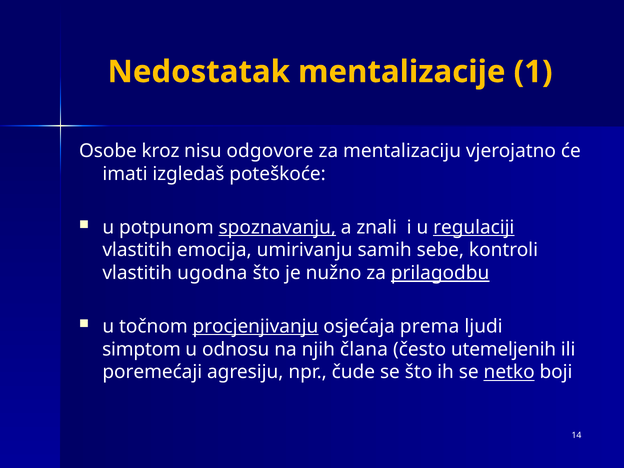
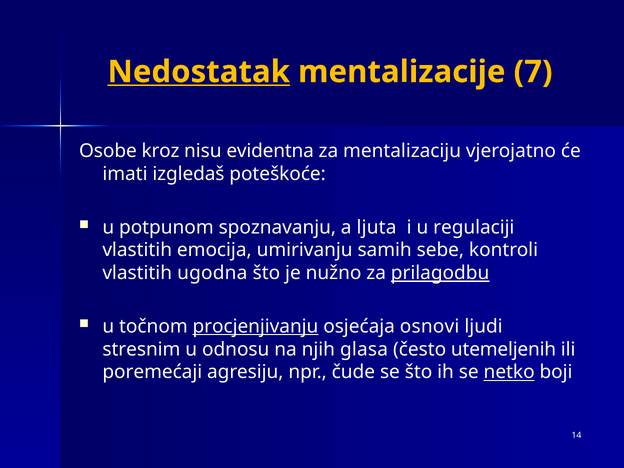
Nedostatak underline: none -> present
1: 1 -> 7
odgovore: odgovore -> evidentna
spoznavanju underline: present -> none
znali: znali -> ljuta
regulaciji underline: present -> none
prema: prema -> osnovi
simptom: simptom -> stresnim
člana: člana -> glasa
